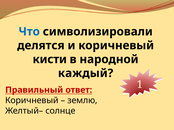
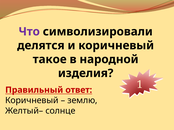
Что colour: blue -> purple
кисти: кисти -> такое
каждый: каждый -> изделия
